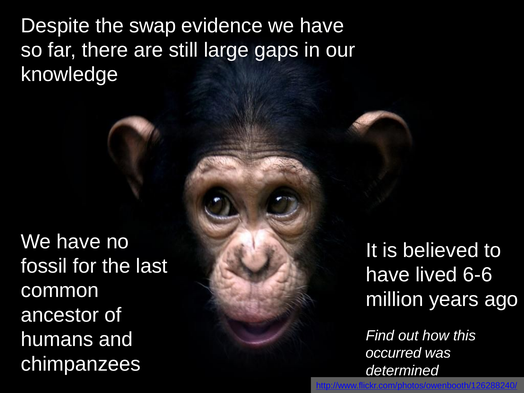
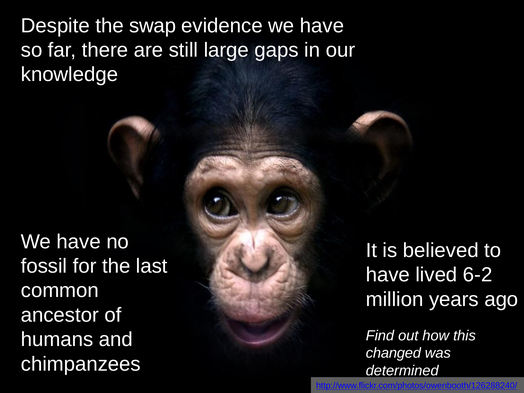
6-6: 6-6 -> 6-2
occurred: occurred -> changed
